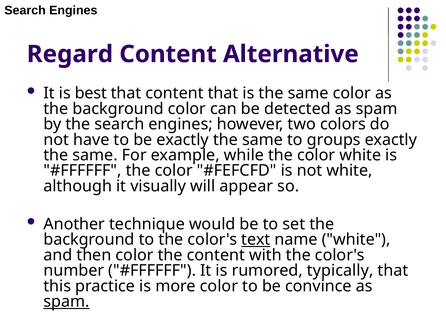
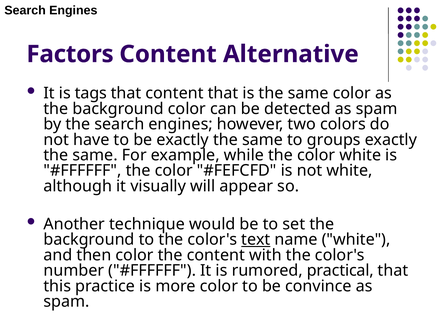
Regard: Regard -> Factors
best: best -> tags
typically: typically -> practical
spam at (67, 301) underline: present -> none
